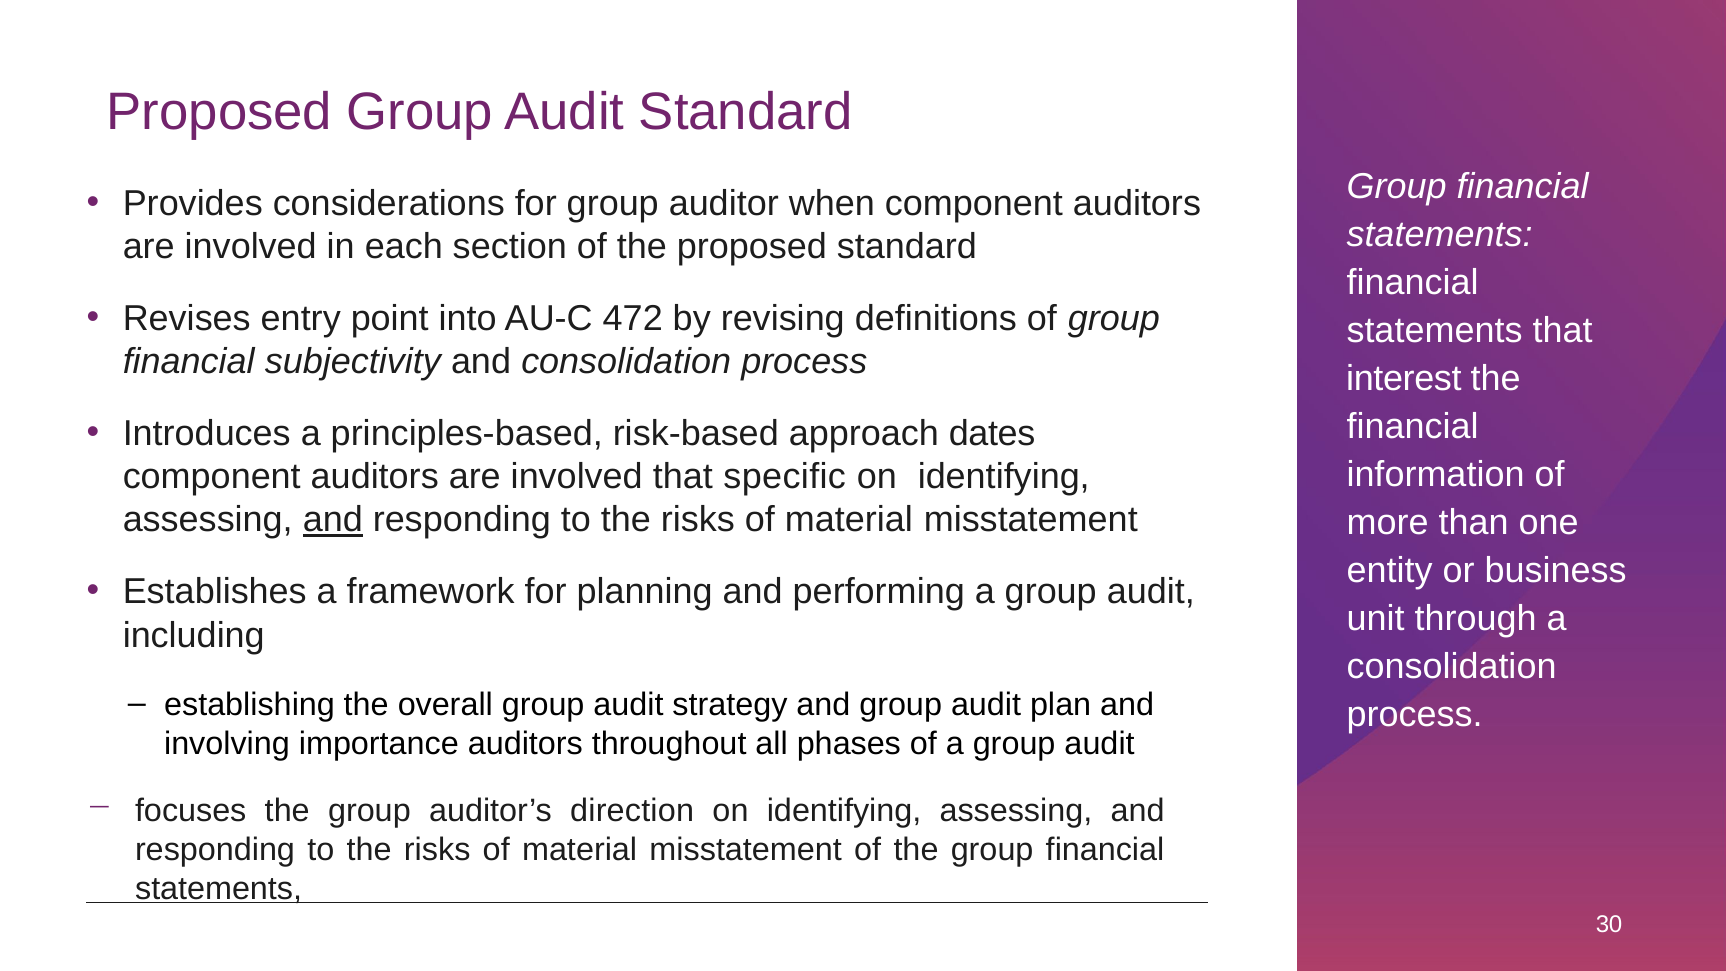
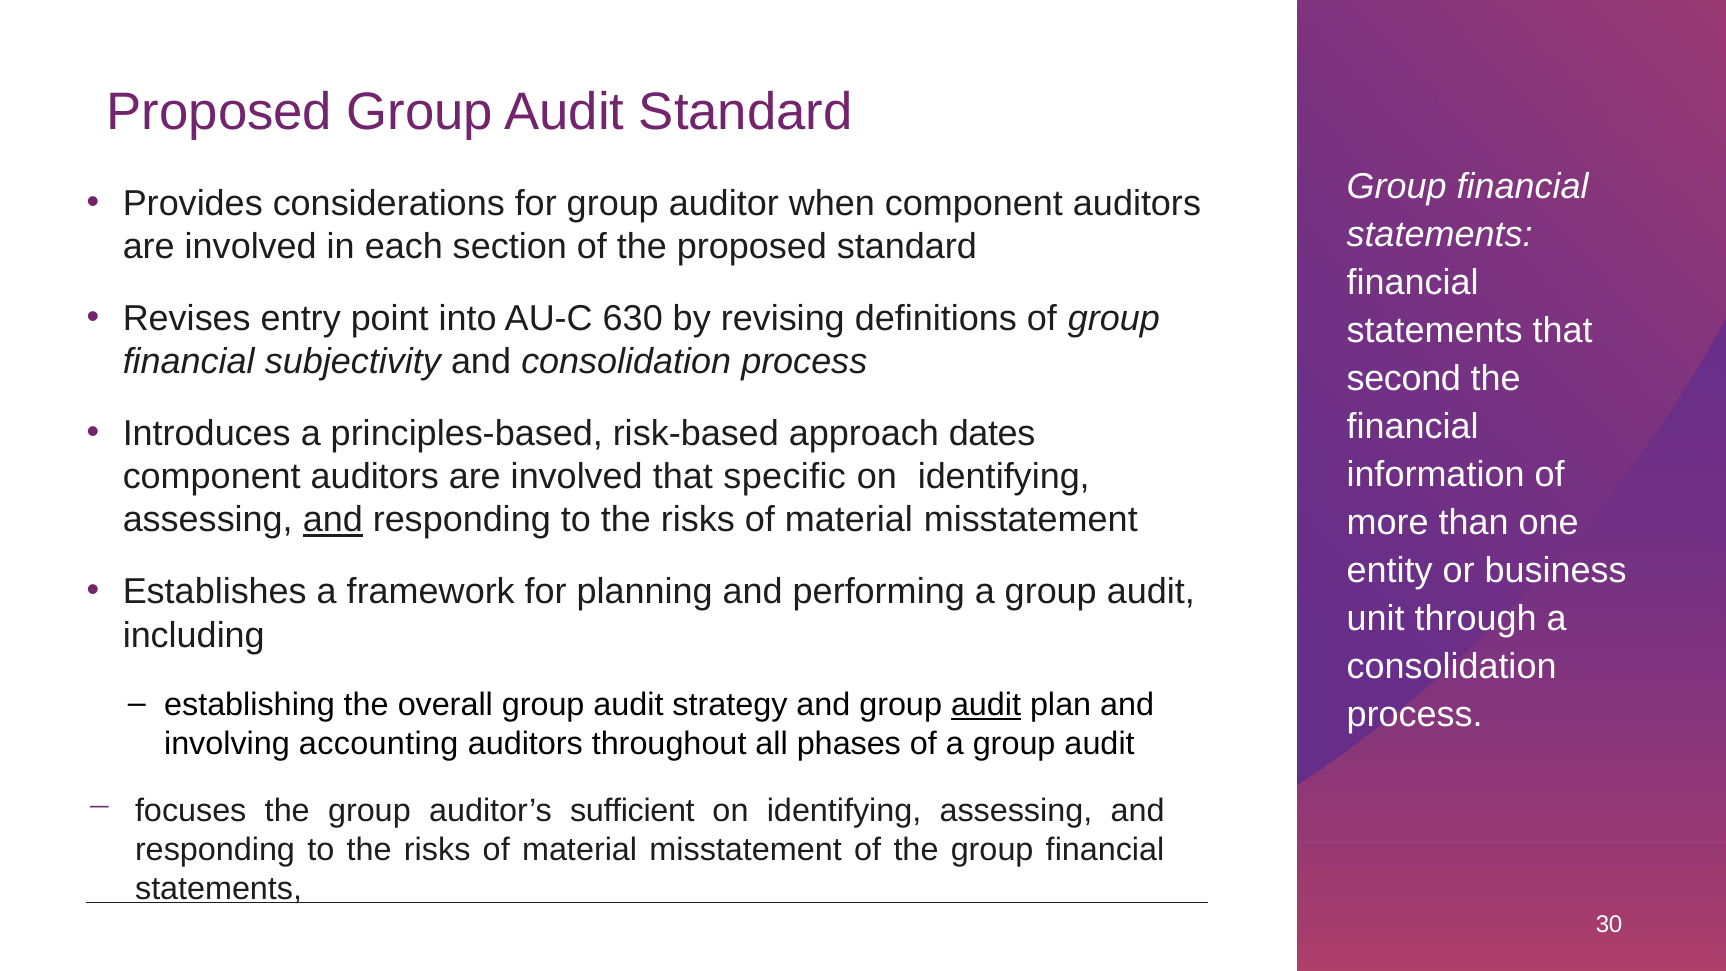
472: 472 -> 630
interest: interest -> second
audit at (986, 705) underline: none -> present
importance: importance -> accounting
direction: direction -> sufficient
